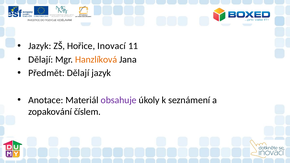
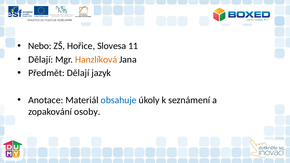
Jazyk at (40, 46): Jazyk -> Nebo
Inovací: Inovací -> Slovesa
obsahuje colour: purple -> blue
číslem: číslem -> osoby
